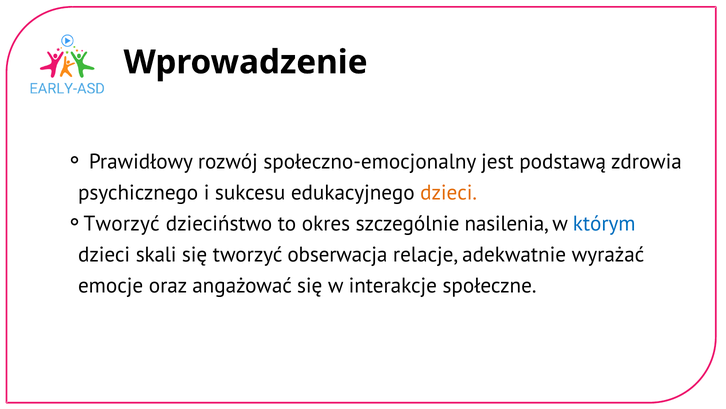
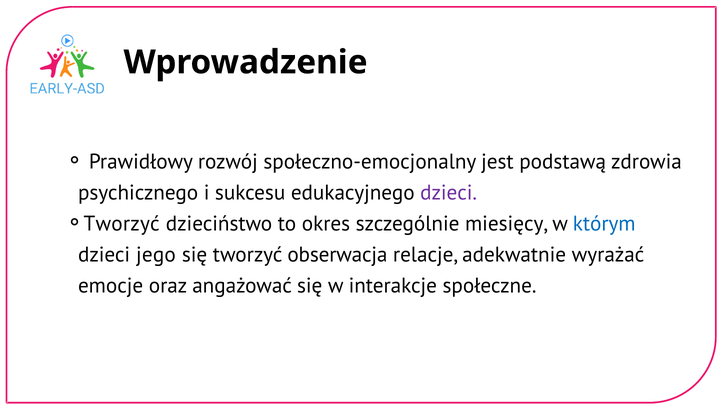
dzieci at (449, 193) colour: orange -> purple
nasilenia: nasilenia -> miesięcy
skali: skali -> jego
